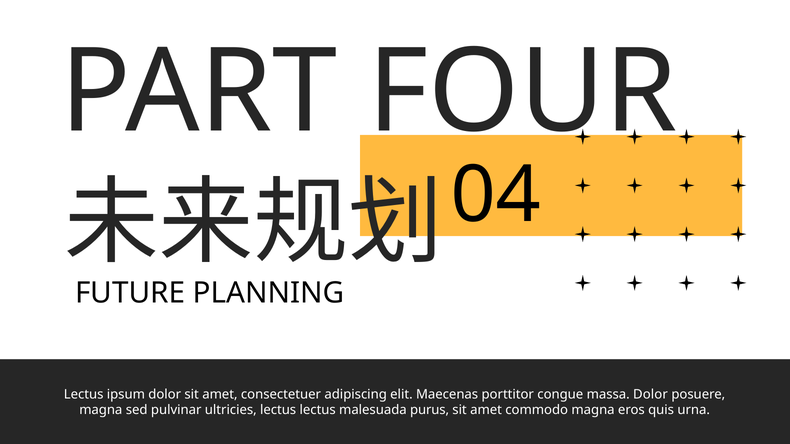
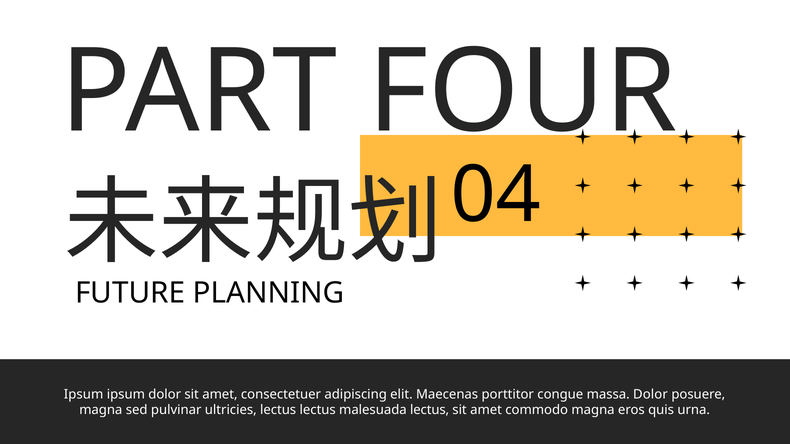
Lectus at (84, 395): Lectus -> Ipsum
malesuada purus: purus -> lectus
